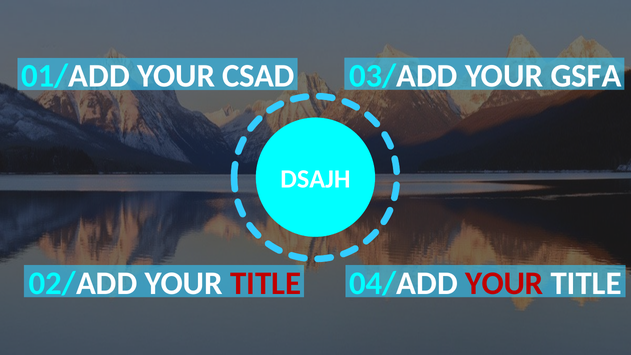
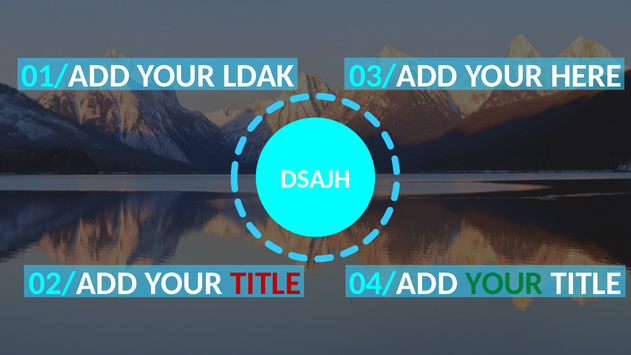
GSFA: GSFA -> HERE
CSAD: CSAD -> LDAK
YOUR at (504, 283) colour: red -> green
